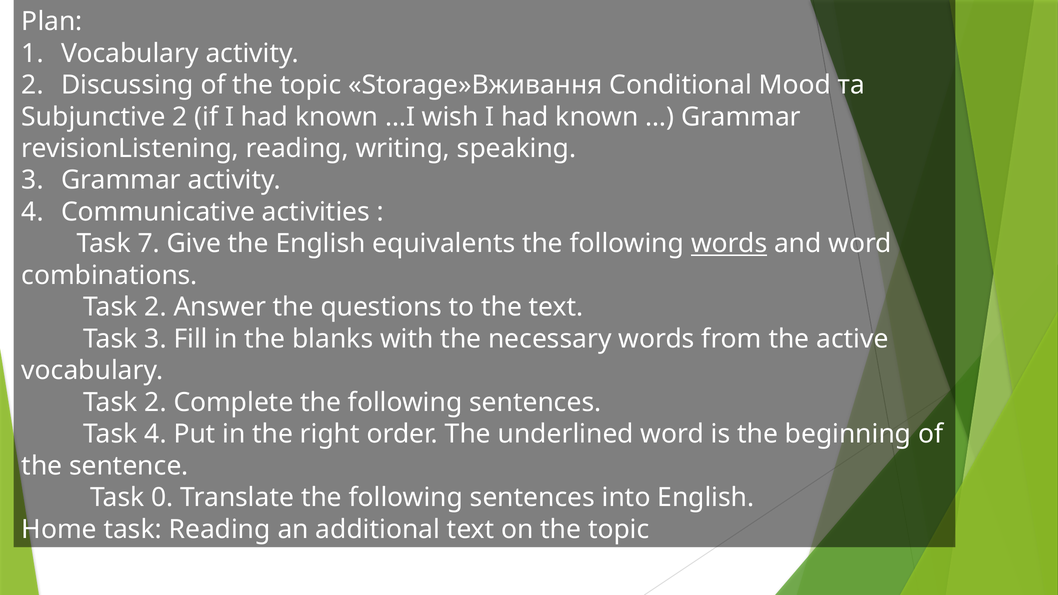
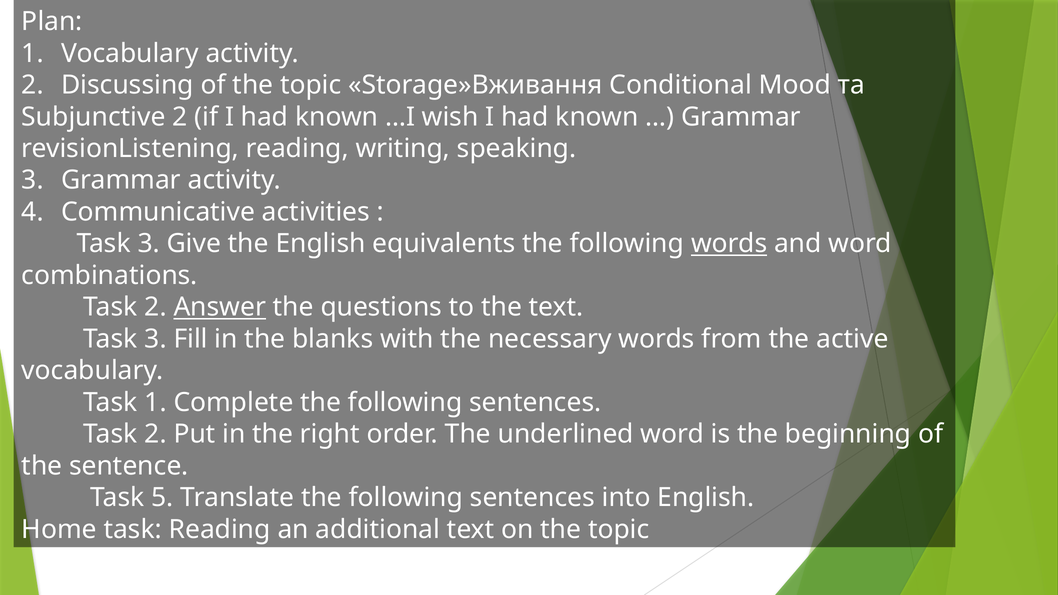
7 at (149, 244): 7 -> 3
Answer underline: none -> present
2 at (156, 402): 2 -> 1
4 at (156, 434): 4 -> 2
0: 0 -> 5
